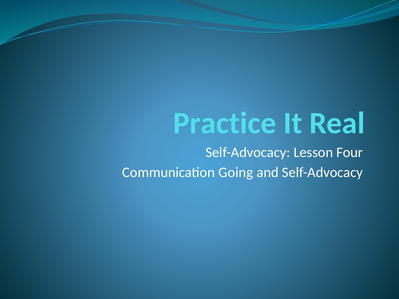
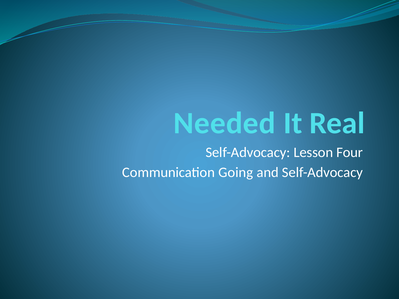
Practice: Practice -> Needed
